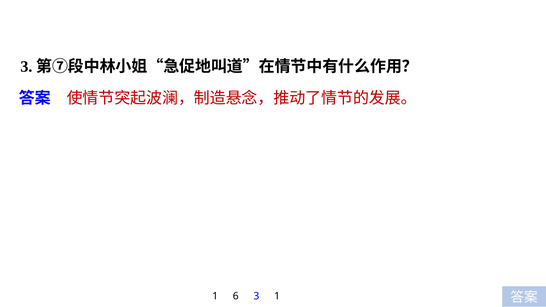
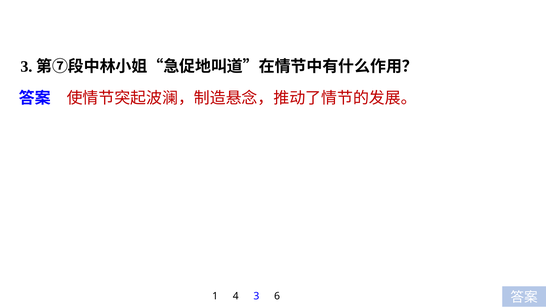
6: 6 -> 4
3 1: 1 -> 6
